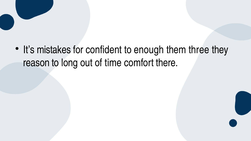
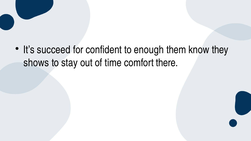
mistakes: mistakes -> succeed
three: three -> know
reason: reason -> shows
long: long -> stay
